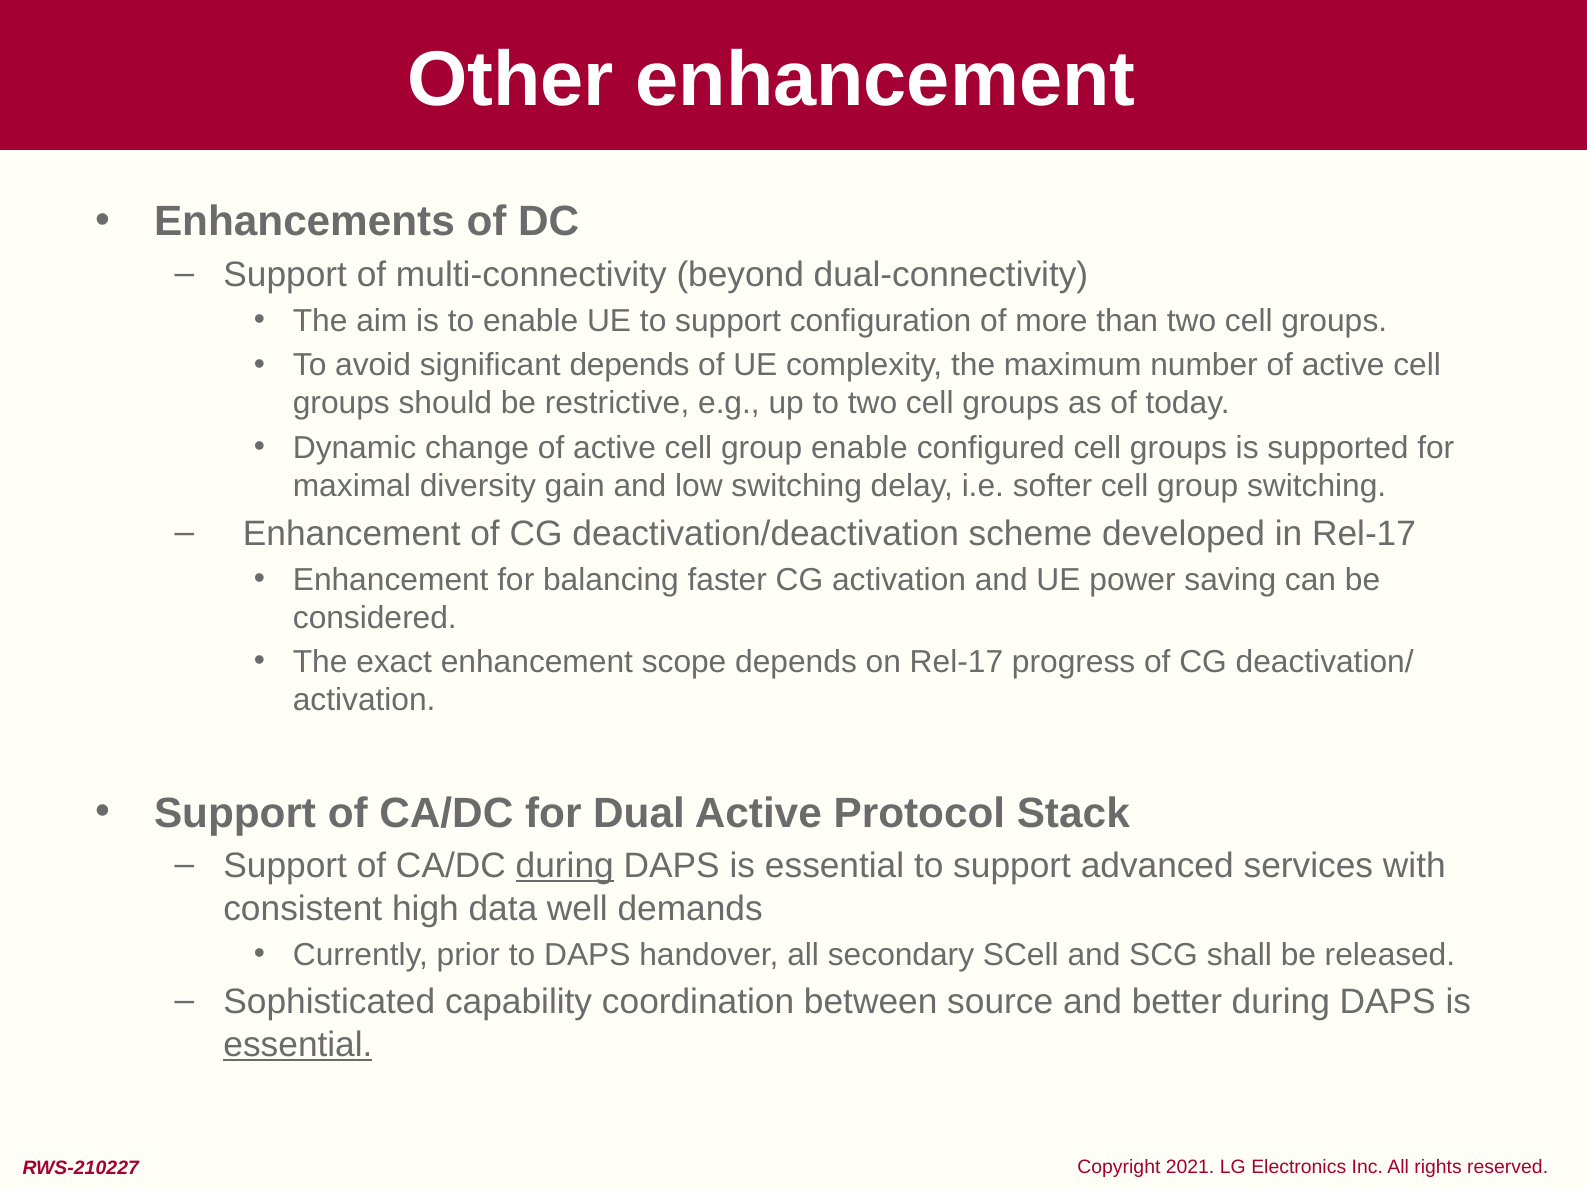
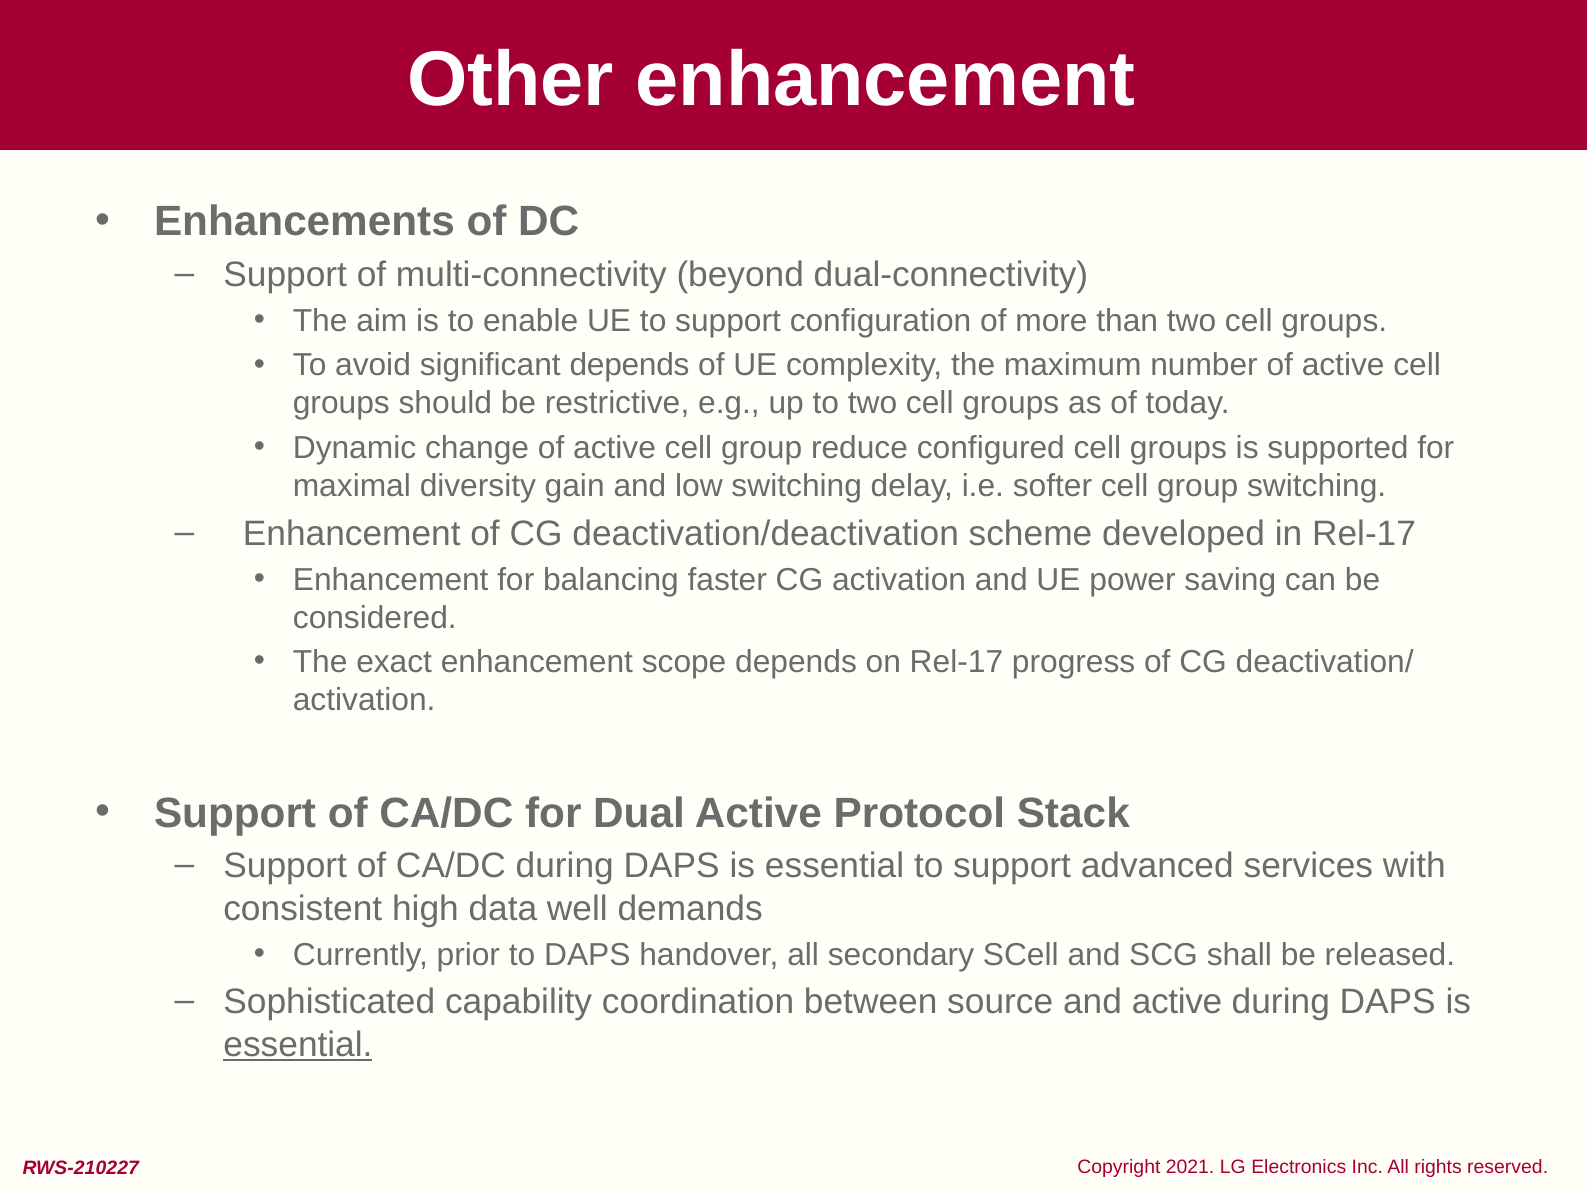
group enable: enable -> reduce
during at (565, 866) underline: present -> none
and better: better -> active
